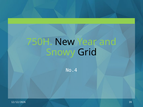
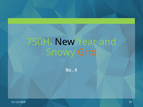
Grid colour: black -> orange
